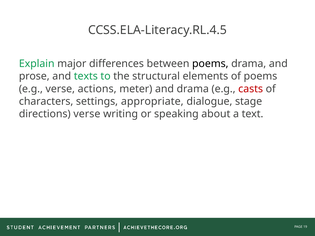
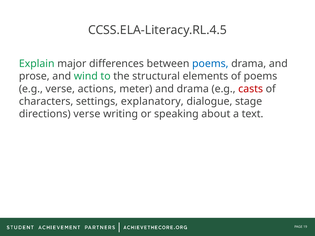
poems at (210, 64) colour: black -> blue
texts: texts -> wind
appropriate: appropriate -> explanatory
